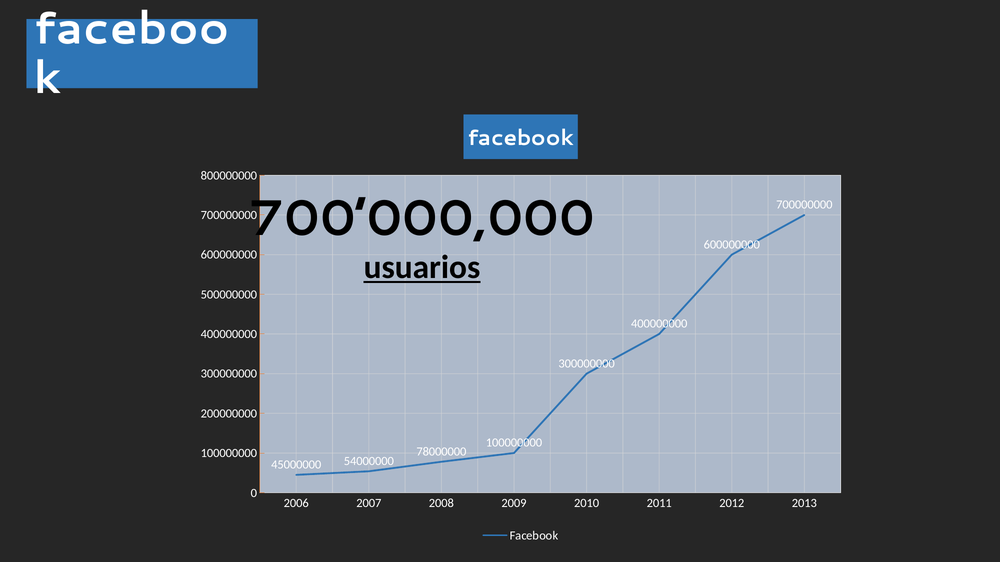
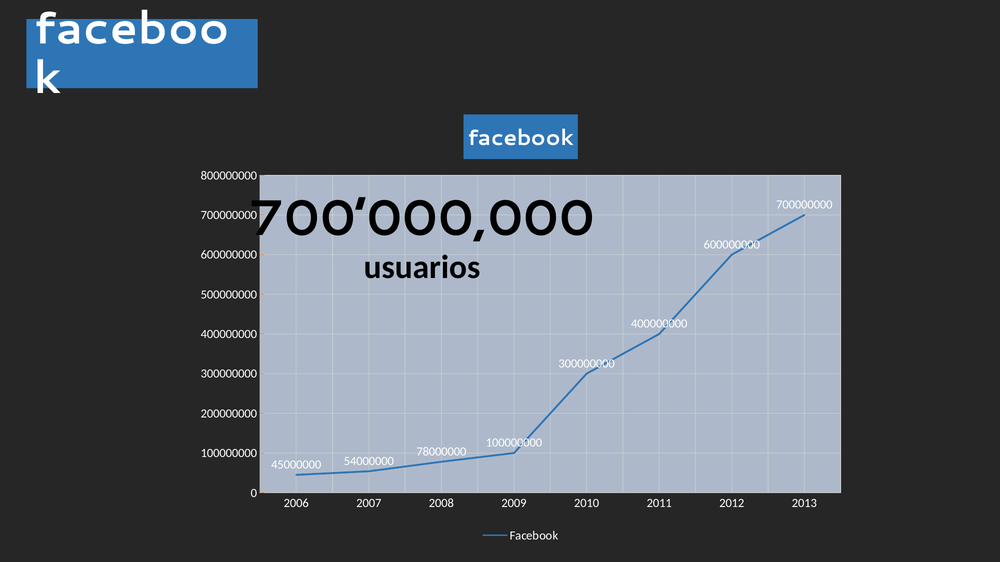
usuarios underline: present -> none
